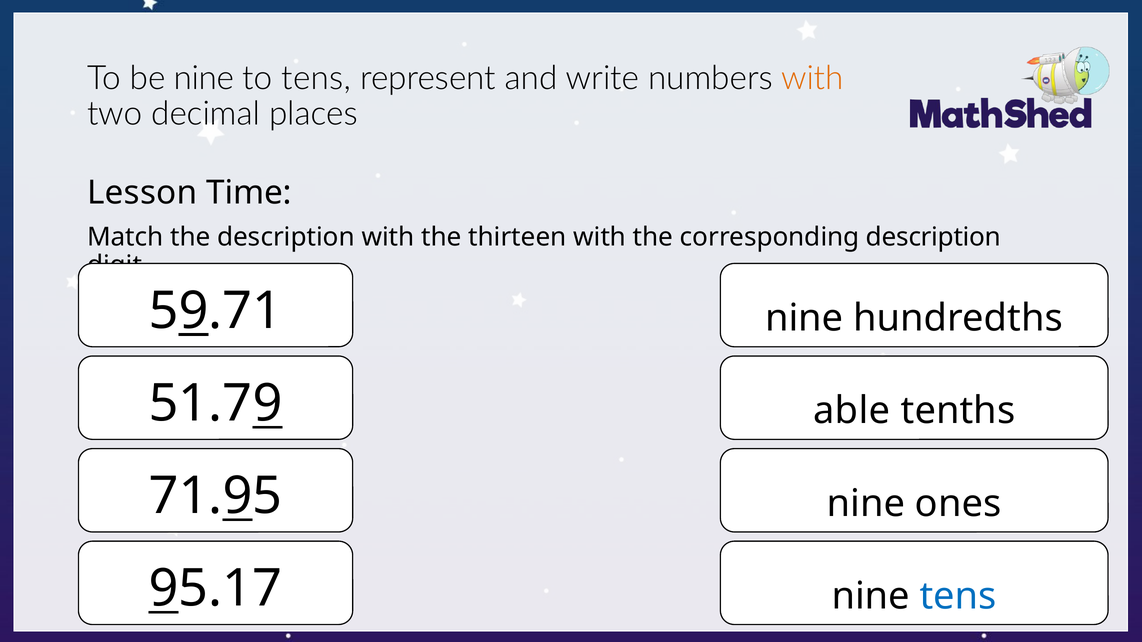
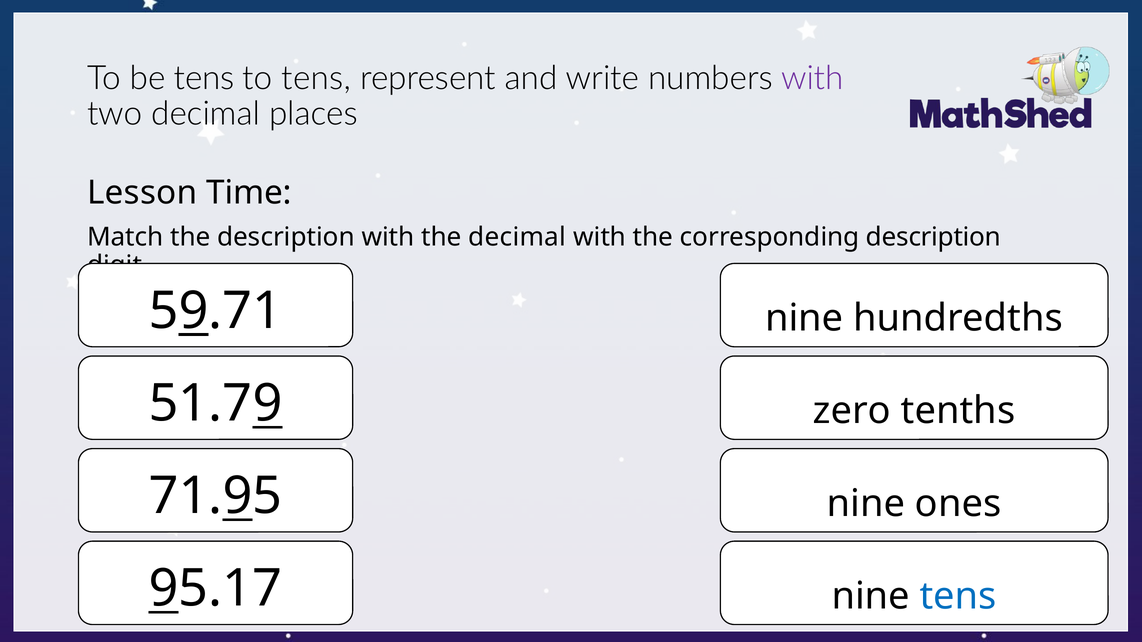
be nine: nine -> tens
with at (812, 78) colour: orange -> purple
the thirteen: thirteen -> decimal
able: able -> zero
